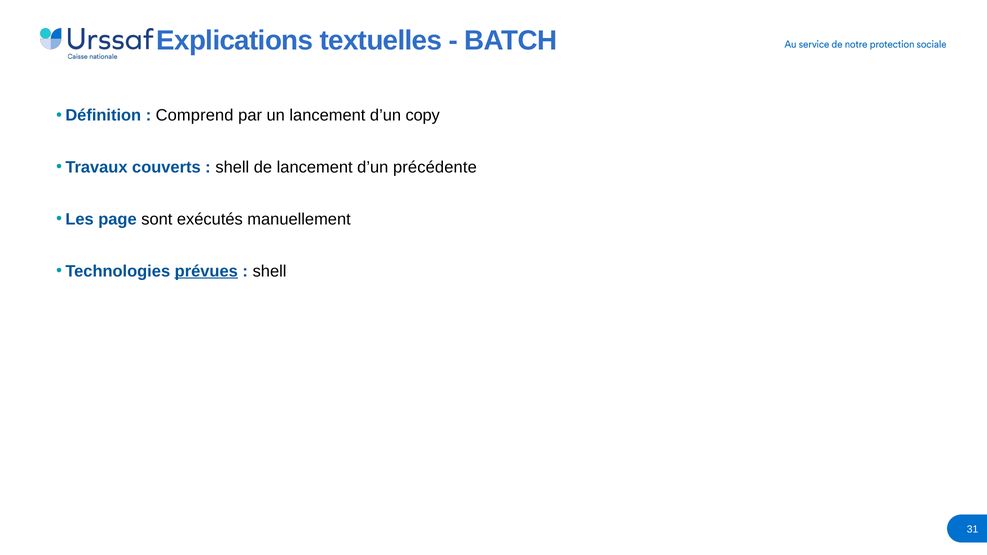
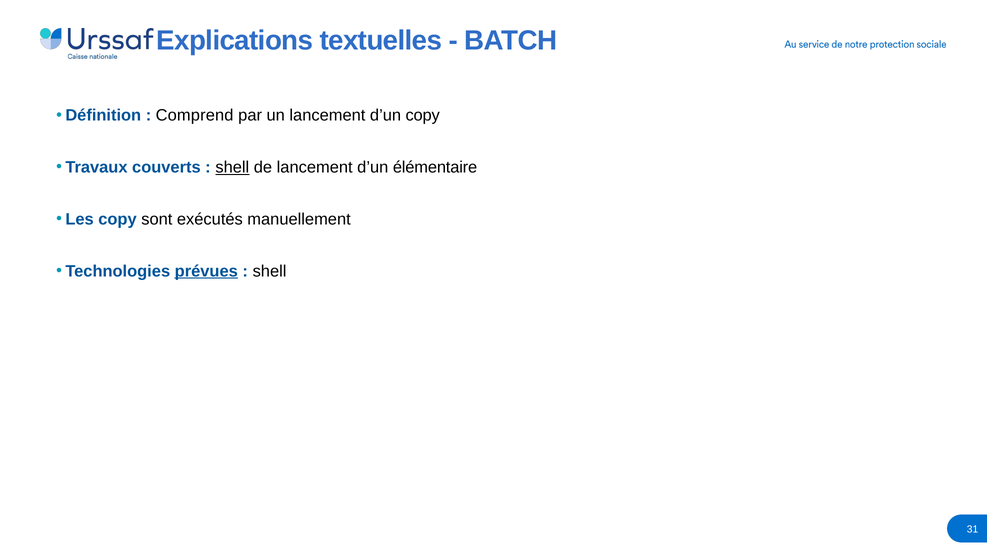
shell at (232, 167) underline: none -> present
précédente: précédente -> élémentaire
Les page: page -> copy
